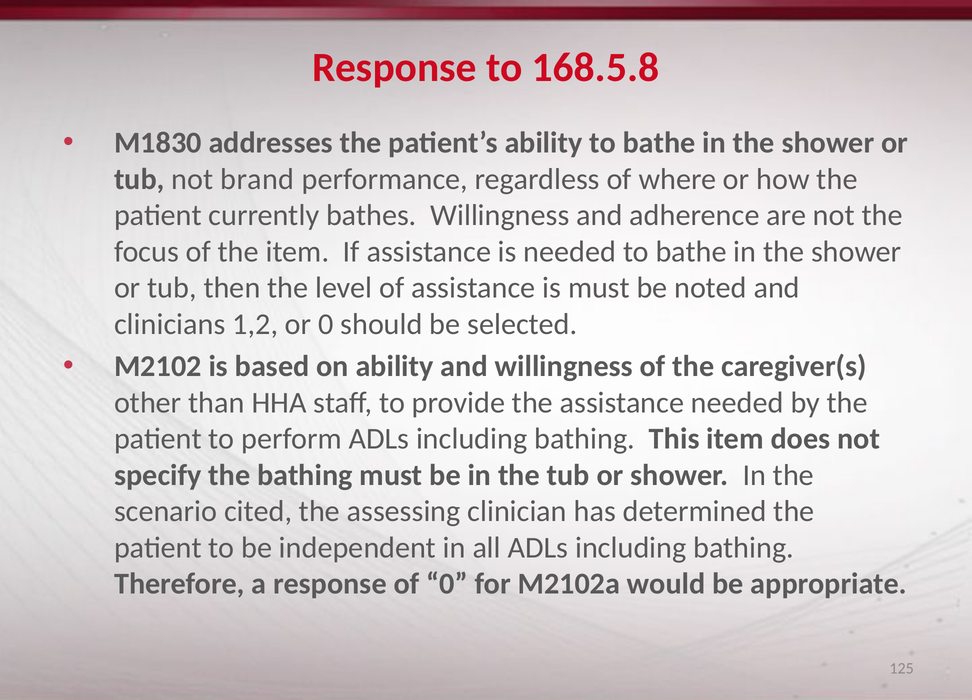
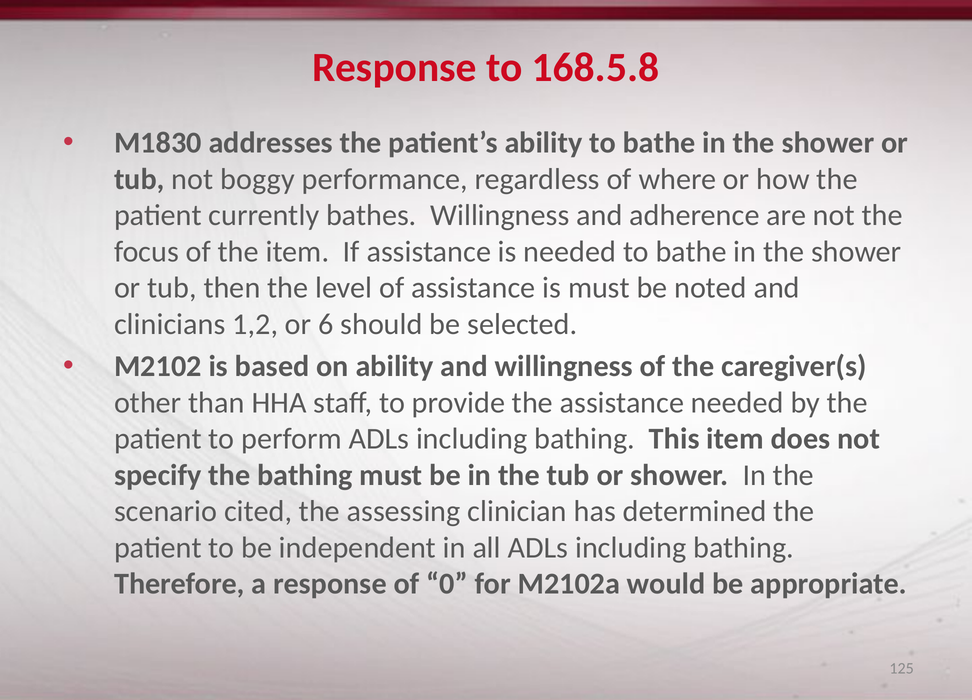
brand: brand -> boggy
or 0: 0 -> 6
